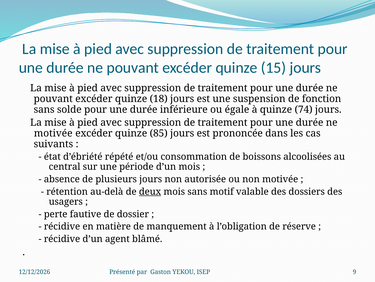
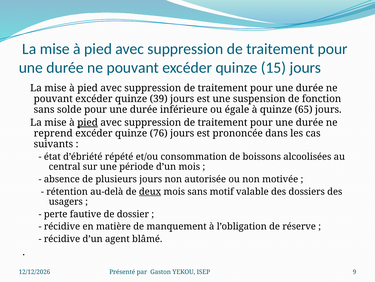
18: 18 -> 39
74: 74 -> 65
pied at (88, 122) underline: none -> present
motivée at (53, 133): motivée -> reprend
85: 85 -> 76
